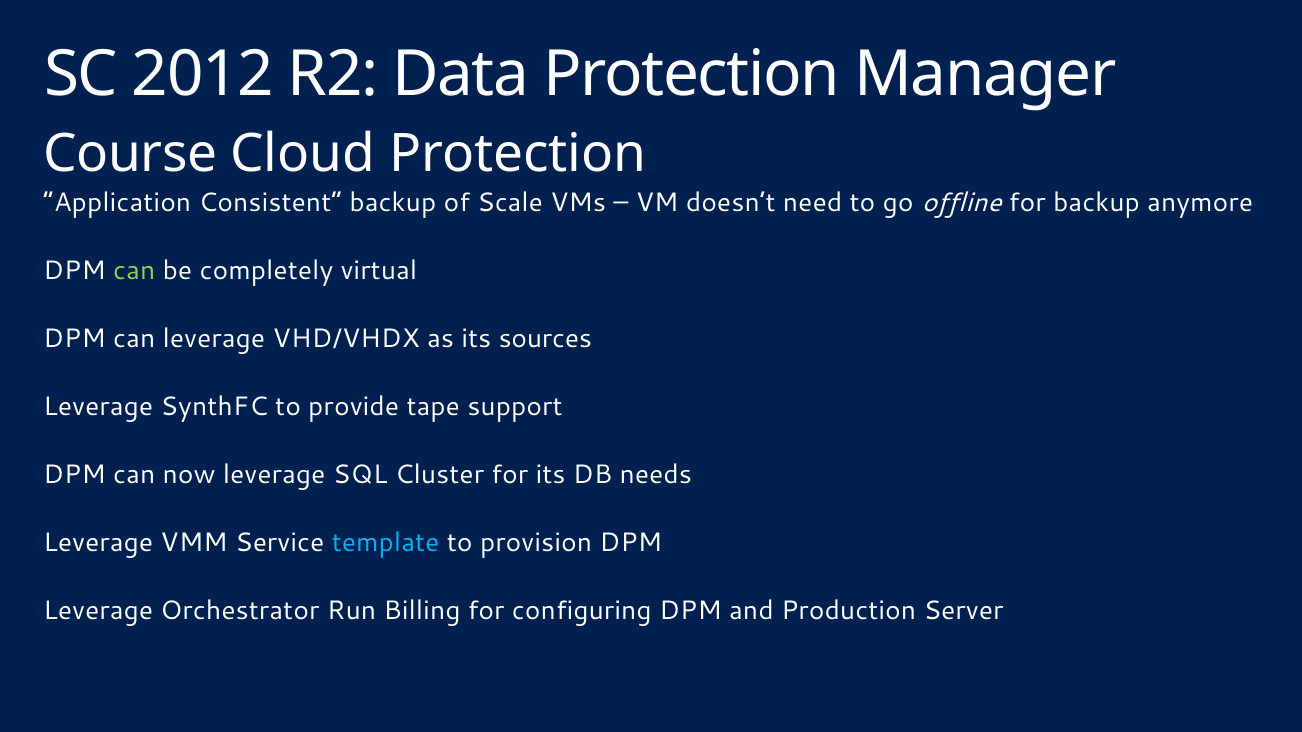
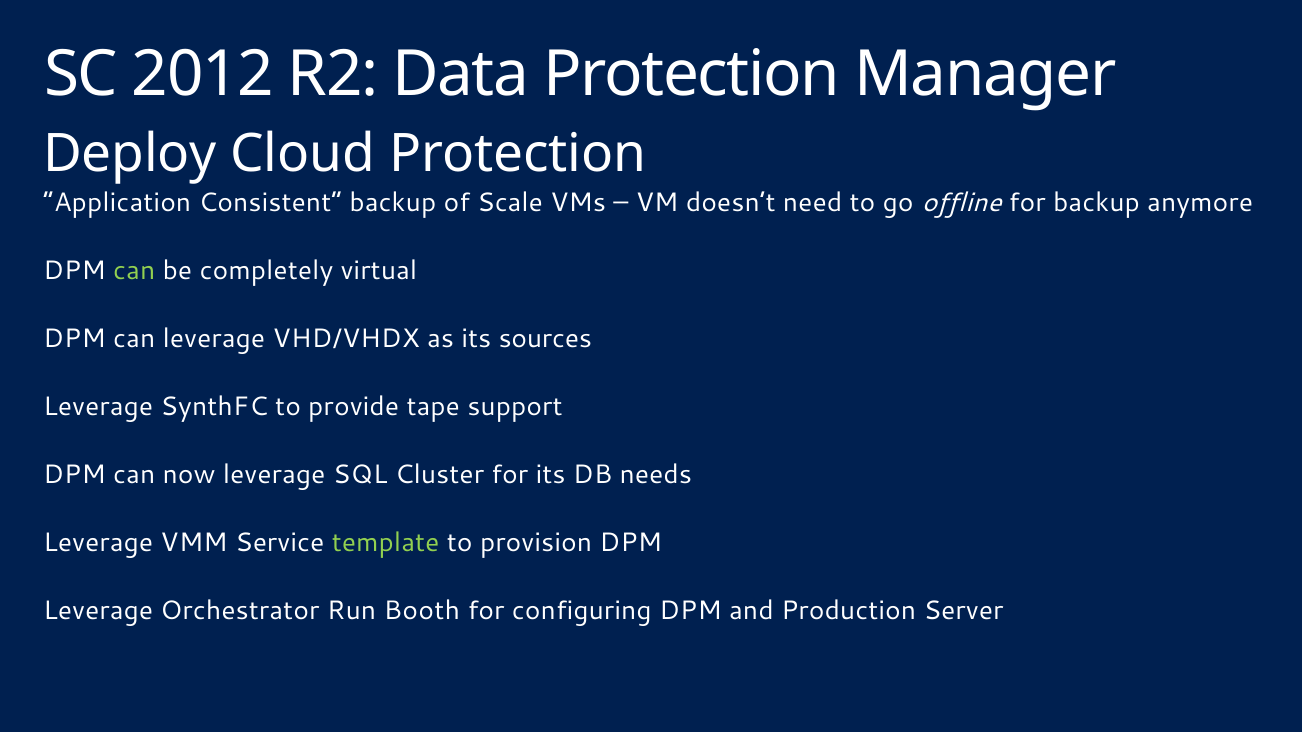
Course: Course -> Deploy
template colour: light blue -> light green
Billing: Billing -> Booth
